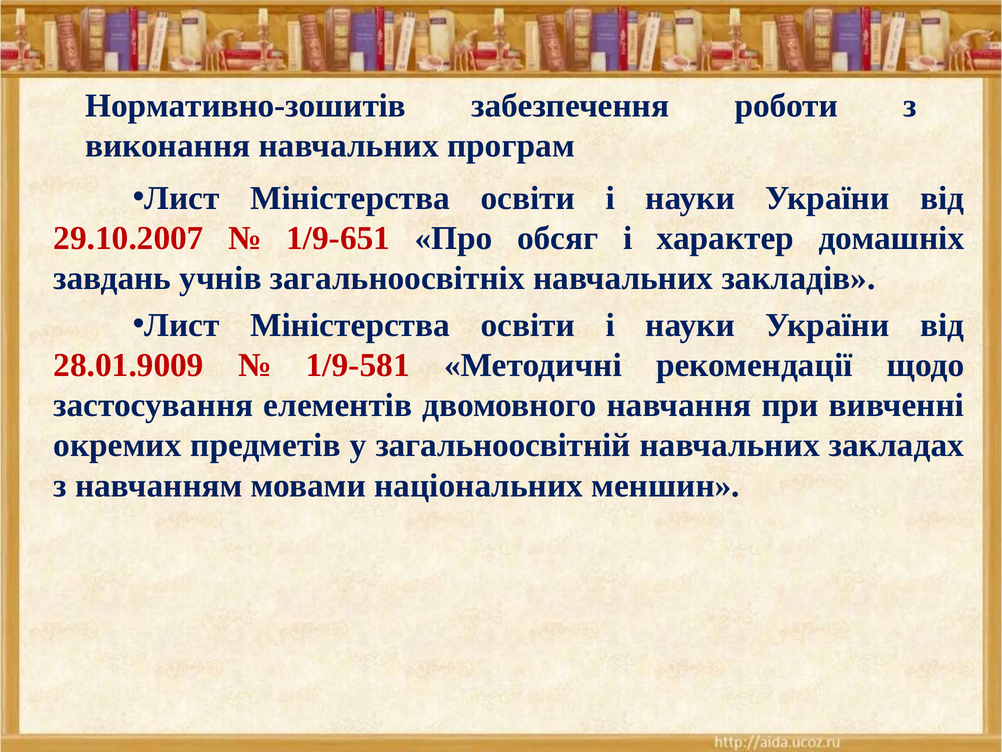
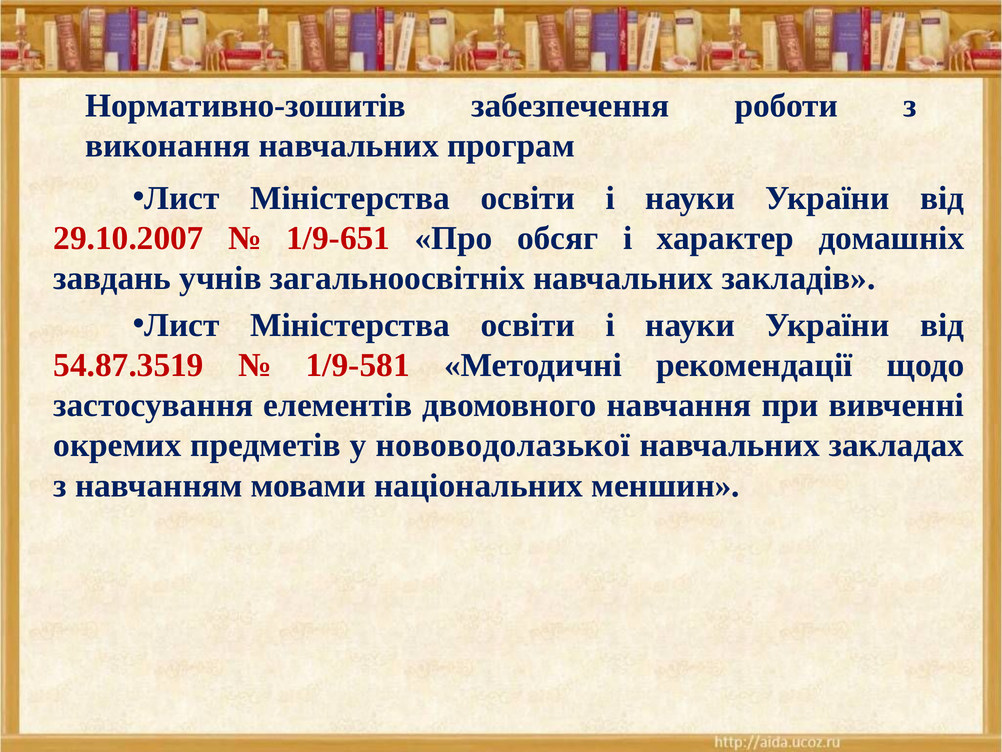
28.01.9009: 28.01.9009 -> 54.87.3519
загальноосвітній: загальноосвітній -> нововодолазької
